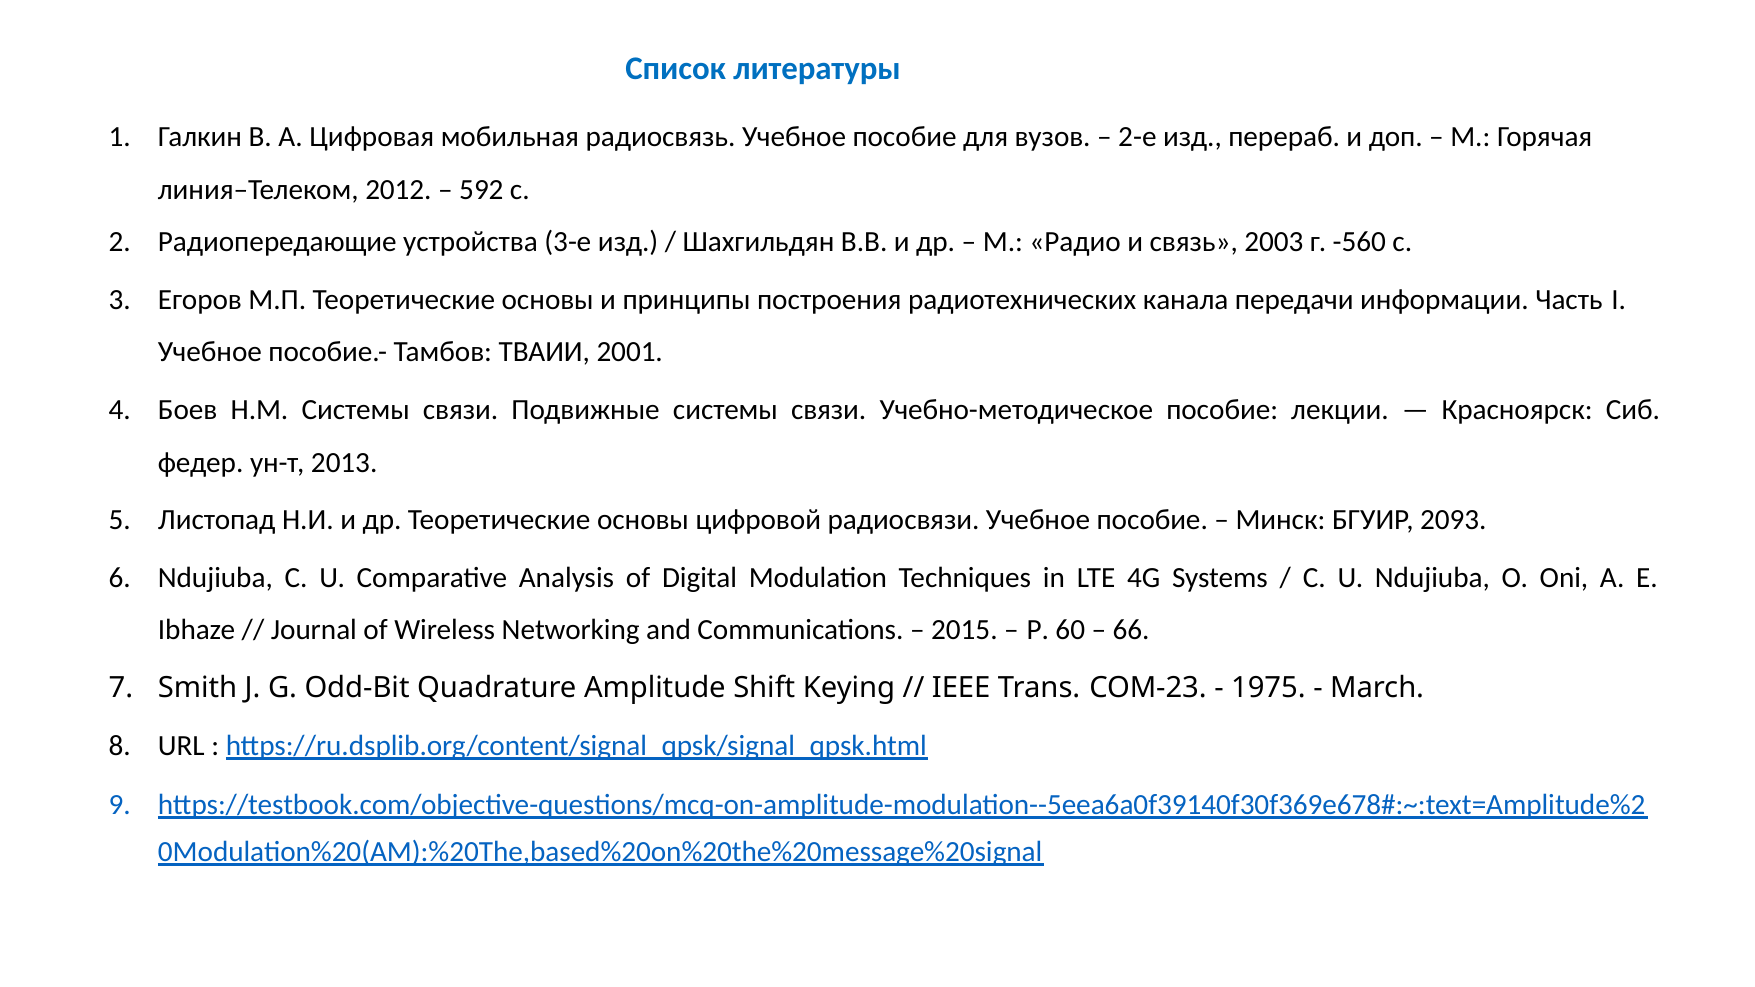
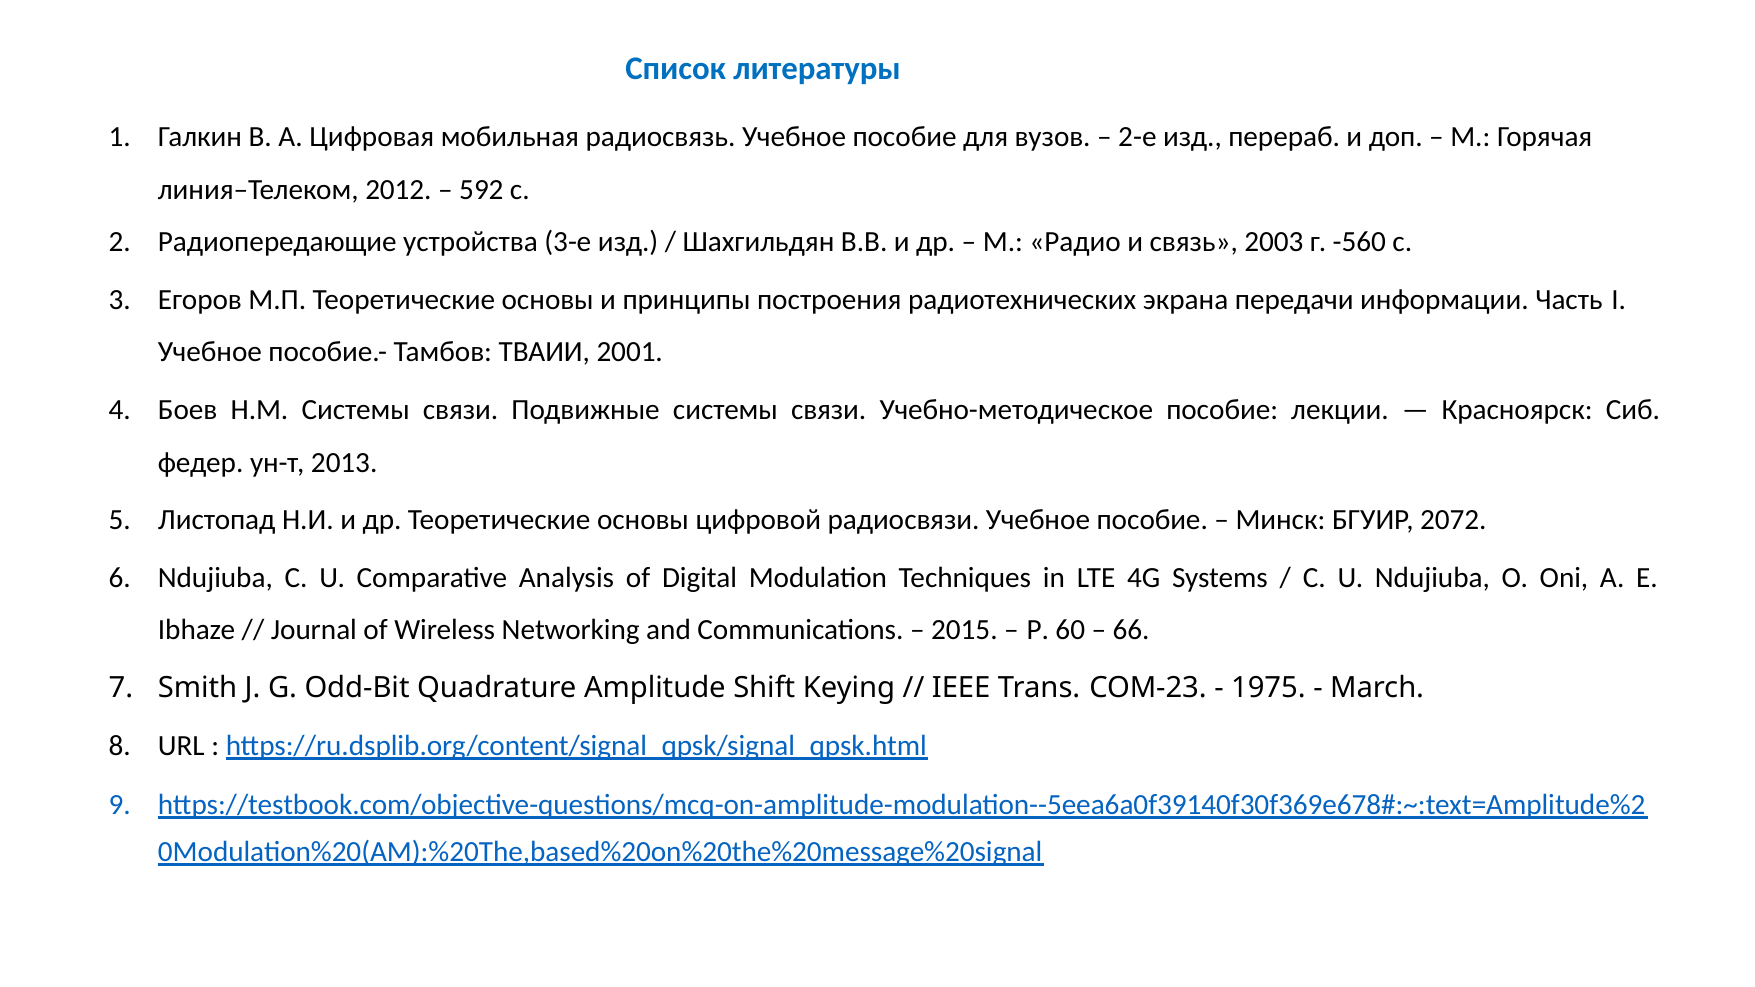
канала: канала -> экрана
2093: 2093 -> 2072
